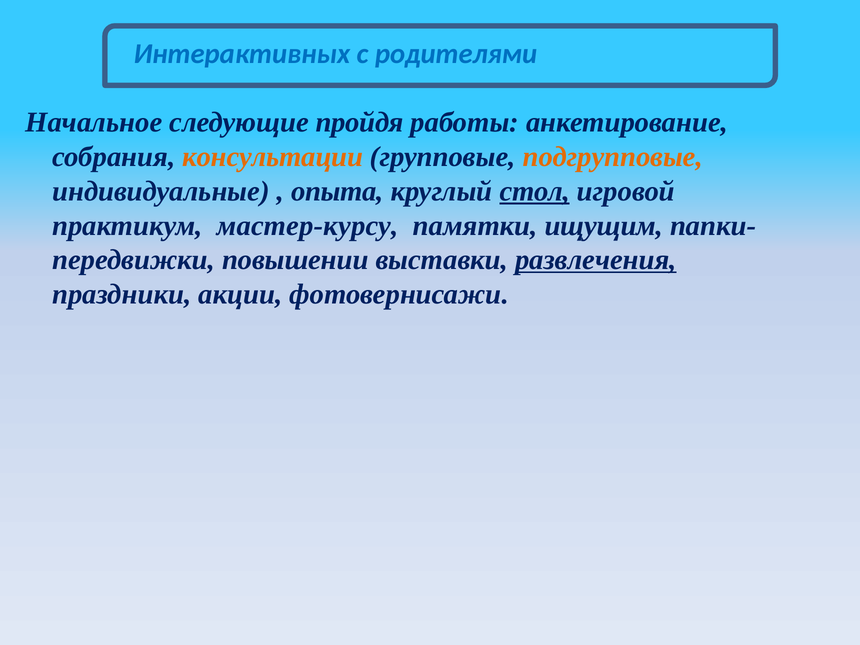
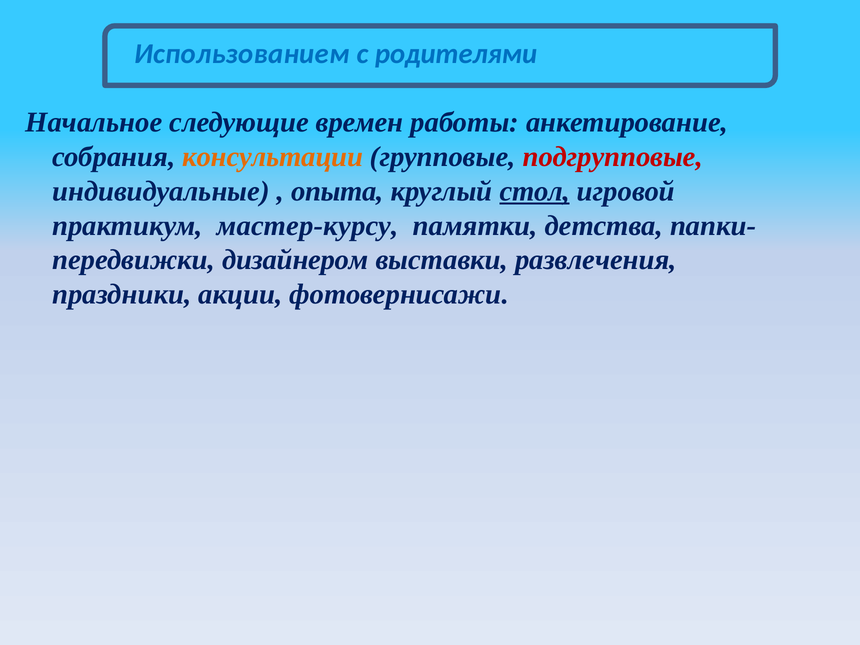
Интерактивных: Интерактивных -> Использованием
пройдя: пройдя -> времен
подгрупповые colour: orange -> red
ищущим: ищущим -> детства
повышении: повышении -> дизайнером
развлечения underline: present -> none
